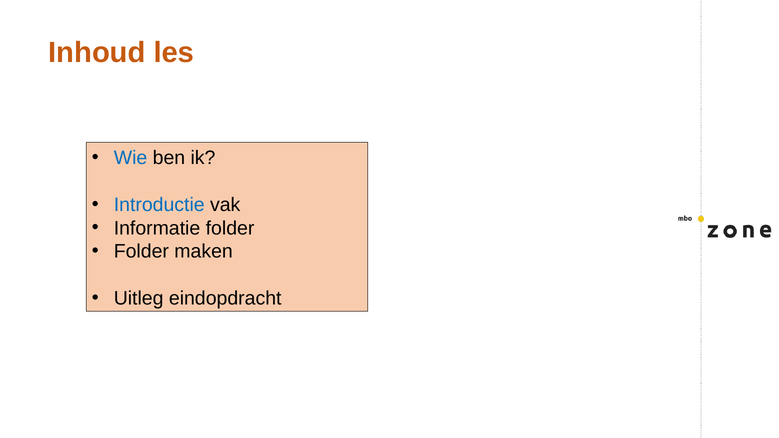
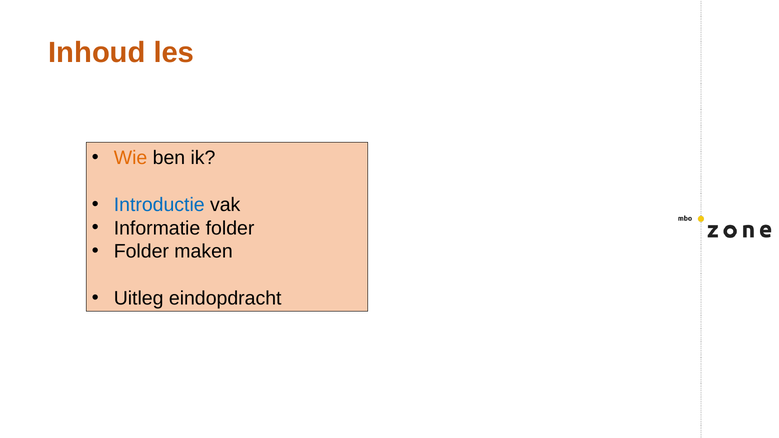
Wie colour: blue -> orange
